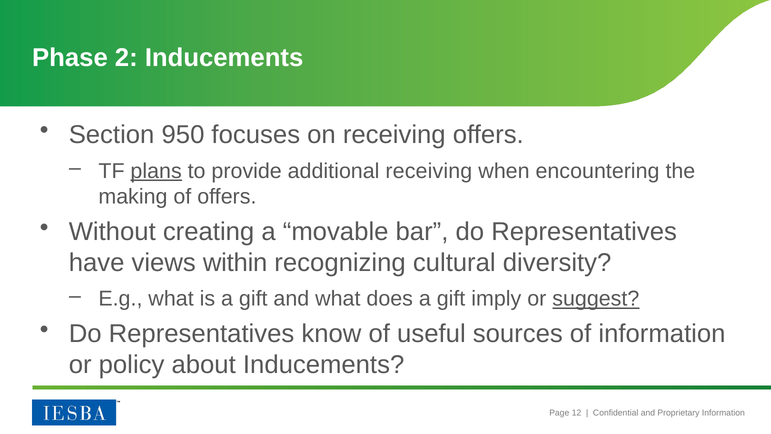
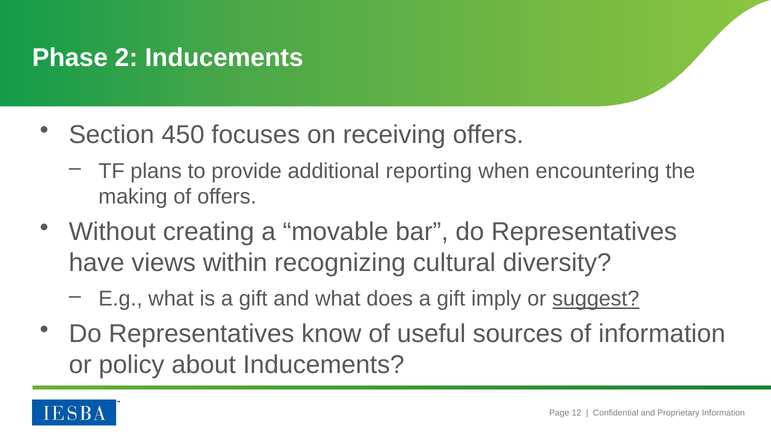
950: 950 -> 450
plans underline: present -> none
additional receiving: receiving -> reporting
